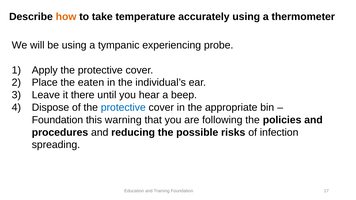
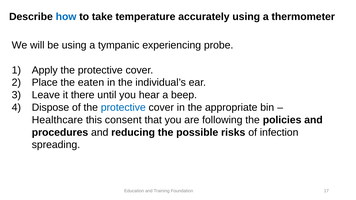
how colour: orange -> blue
Foundation at (57, 120): Foundation -> Healthcare
warning: warning -> consent
